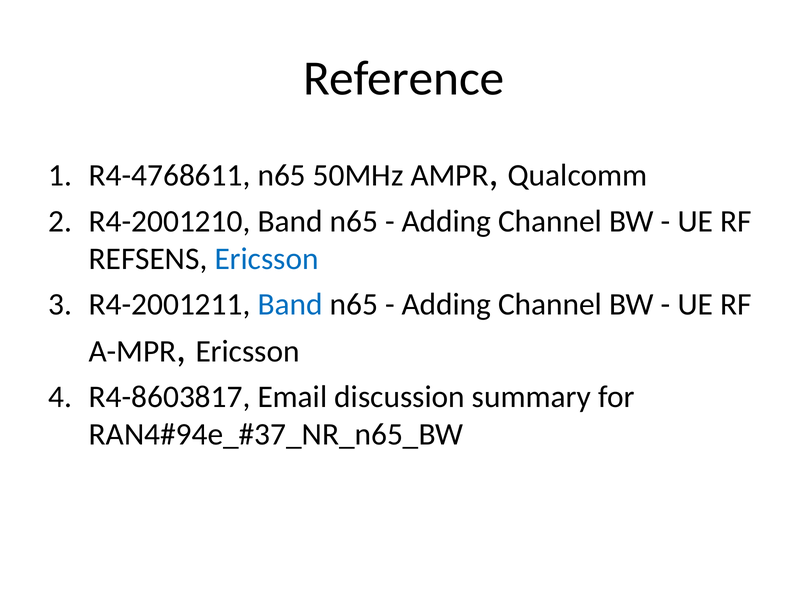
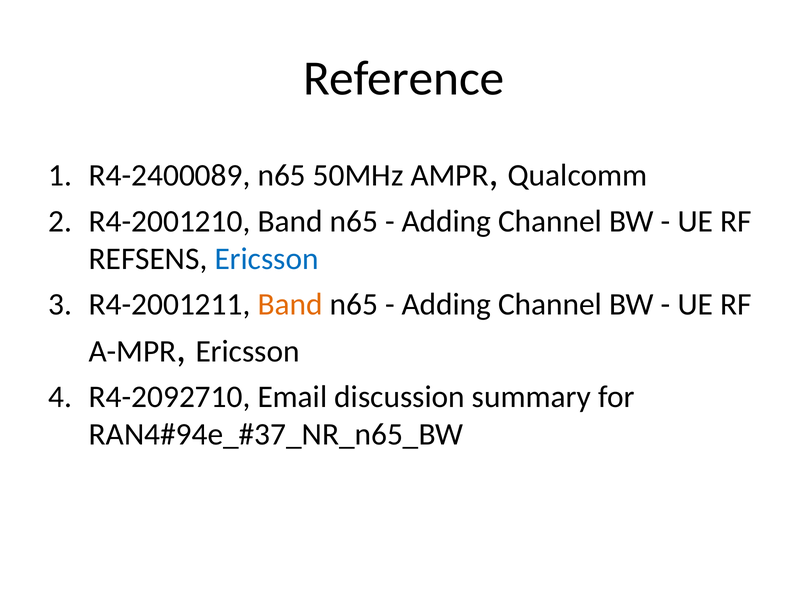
R4-4768611: R4-4768611 -> R4-2400089
Band at (290, 305) colour: blue -> orange
R4-8603817: R4-8603817 -> R4-2092710
